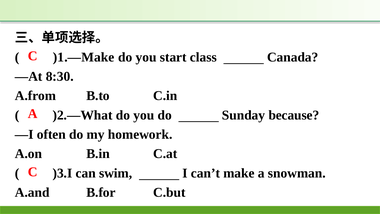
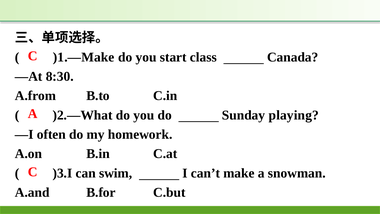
because: because -> playing
